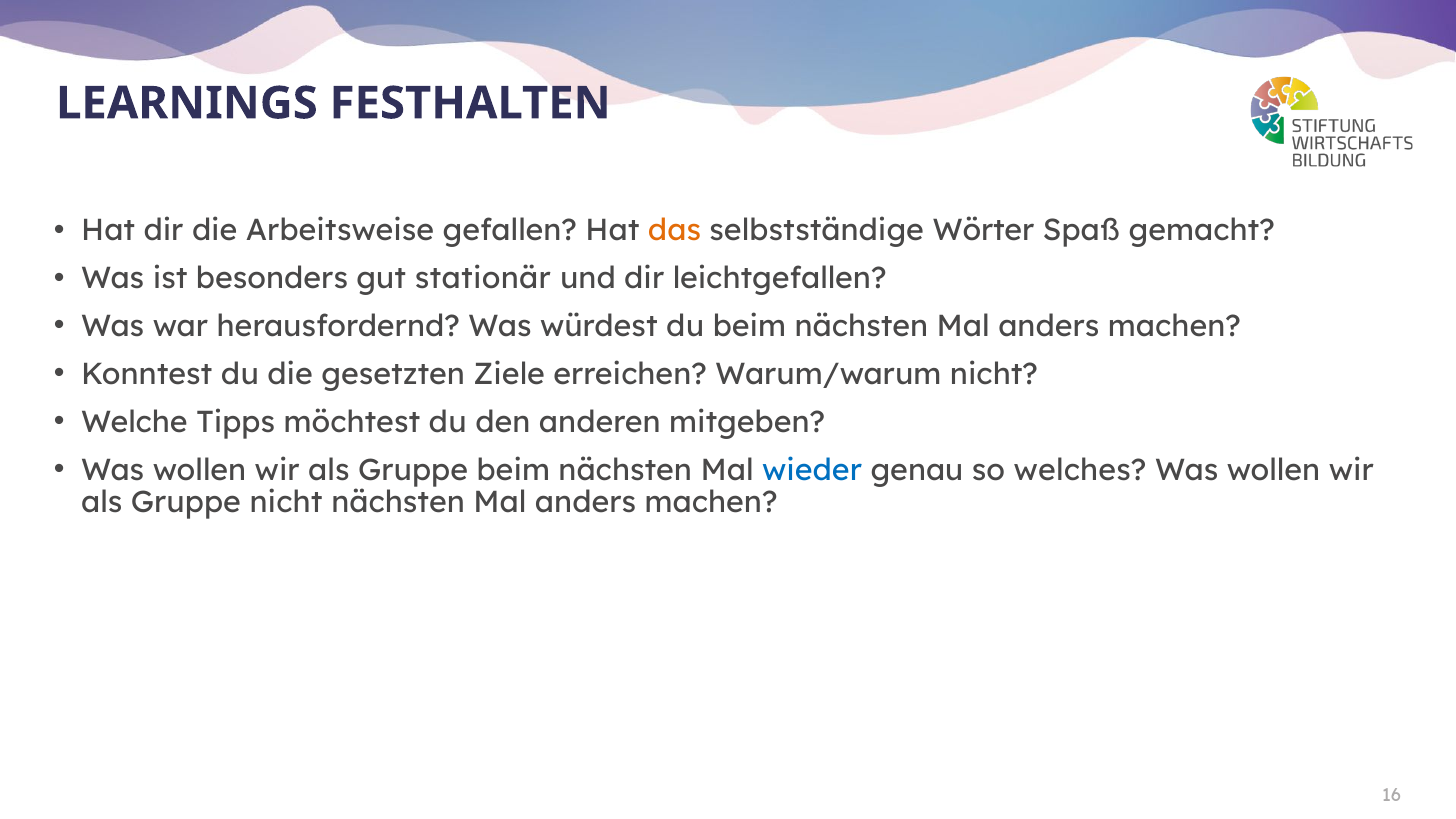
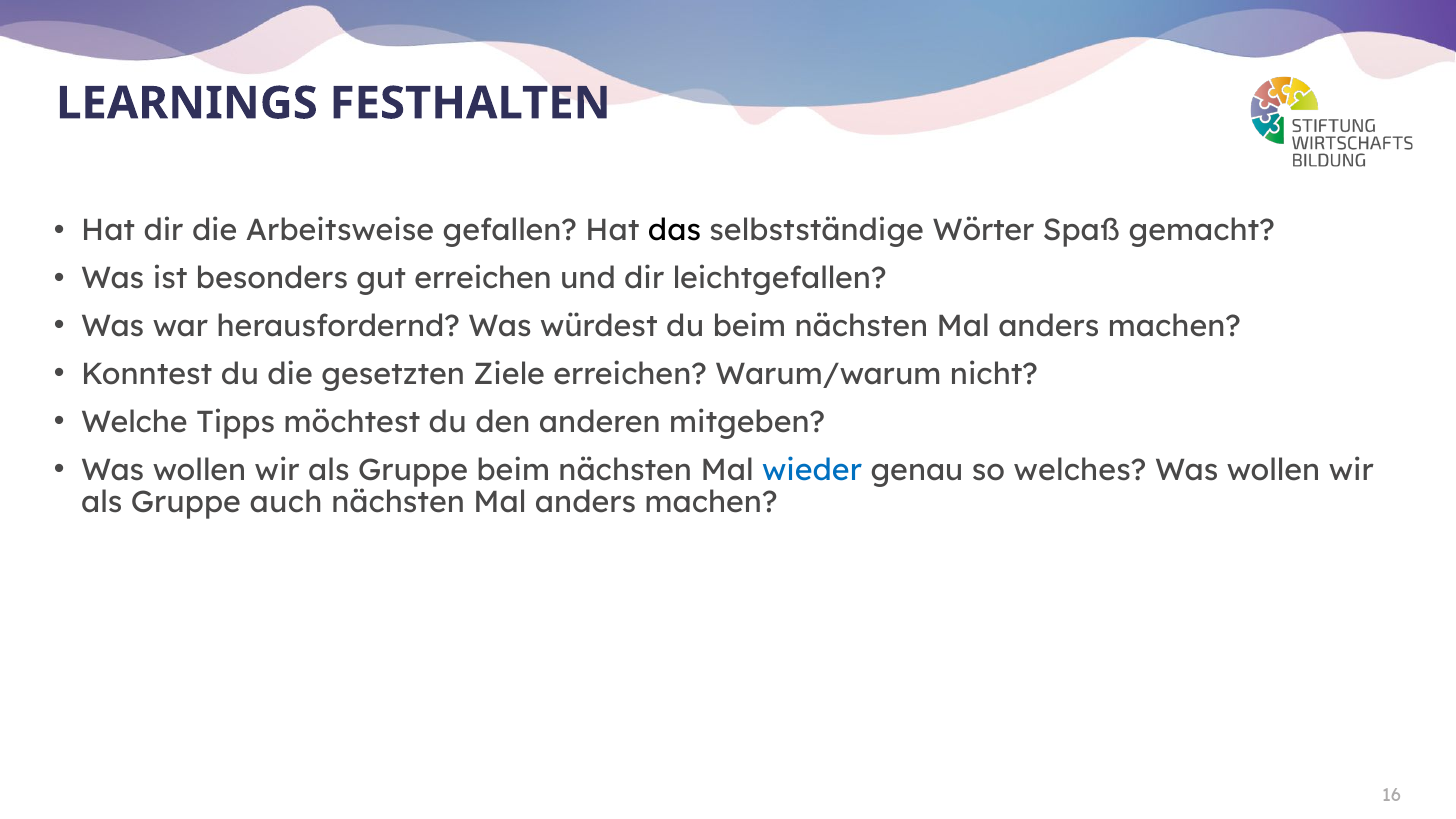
das colour: orange -> black
gut stationär: stationär -> erreichen
Gruppe nicht: nicht -> auch
